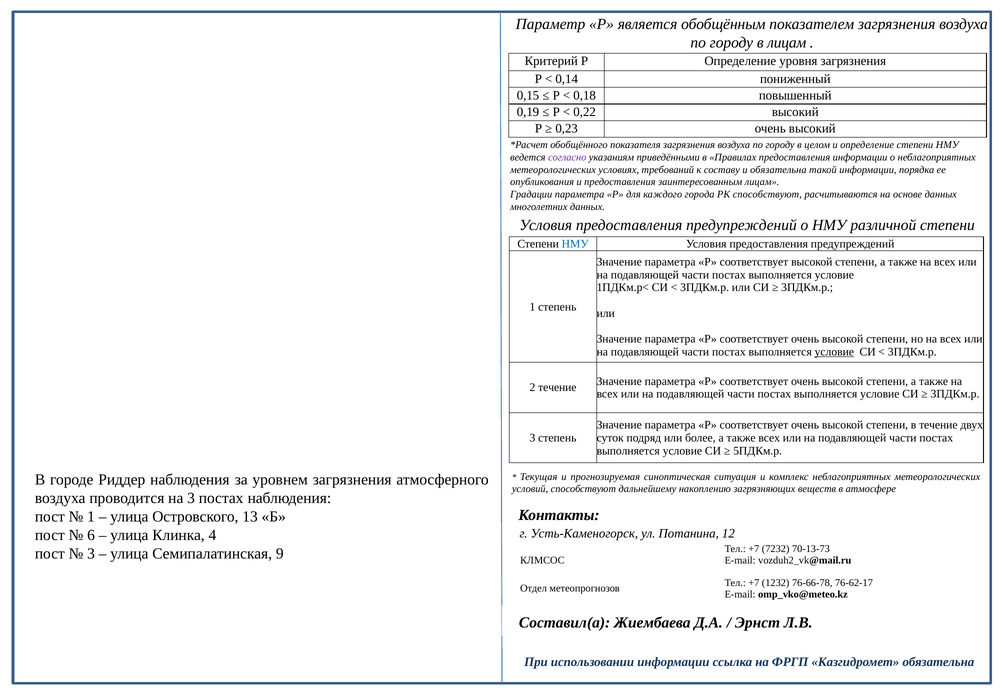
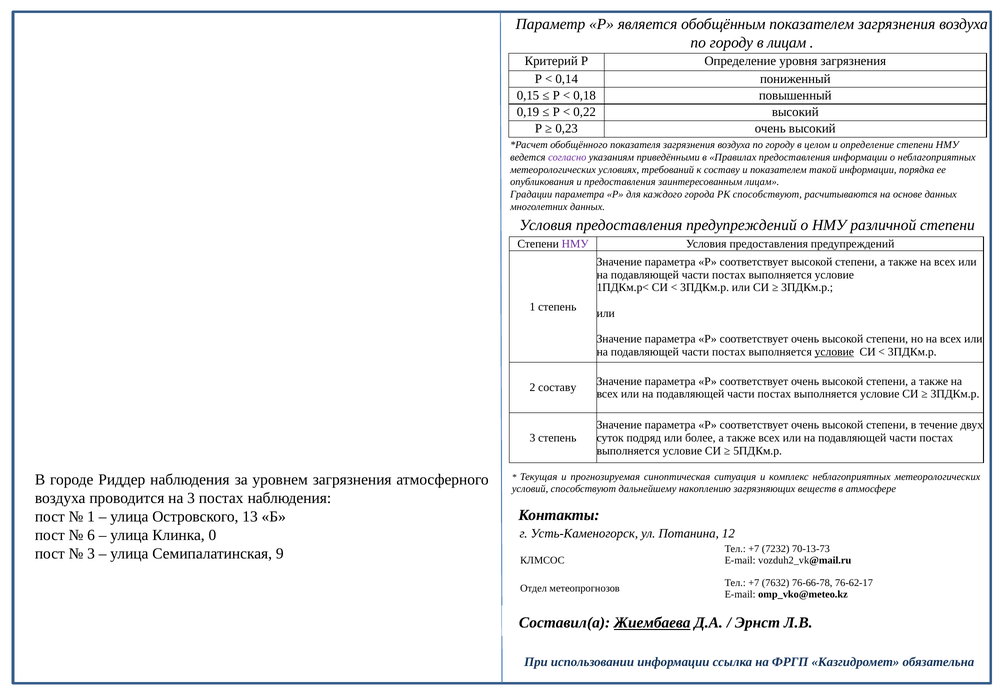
и обязательна: обязательна -> показателем
НМУ at (575, 244) colour: blue -> purple
2 течение: течение -> составу
4: 4 -> 0
1232: 1232 -> 7632
Жиембаева underline: none -> present
